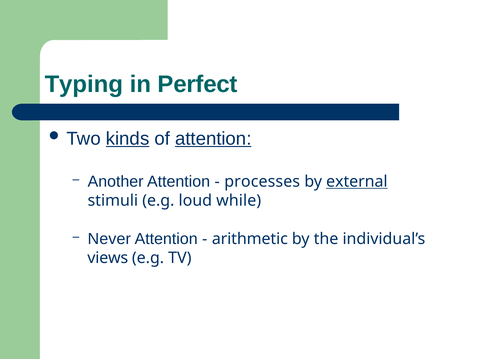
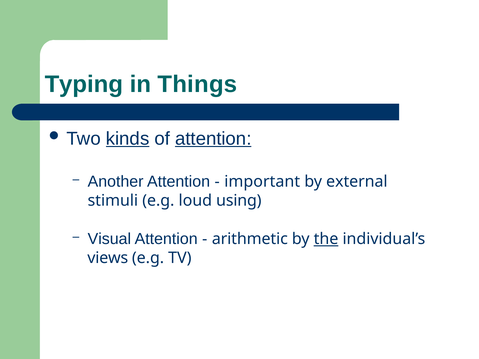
Perfect: Perfect -> Things
processes: processes -> important
external underline: present -> none
while: while -> using
Never: Never -> Visual
the underline: none -> present
